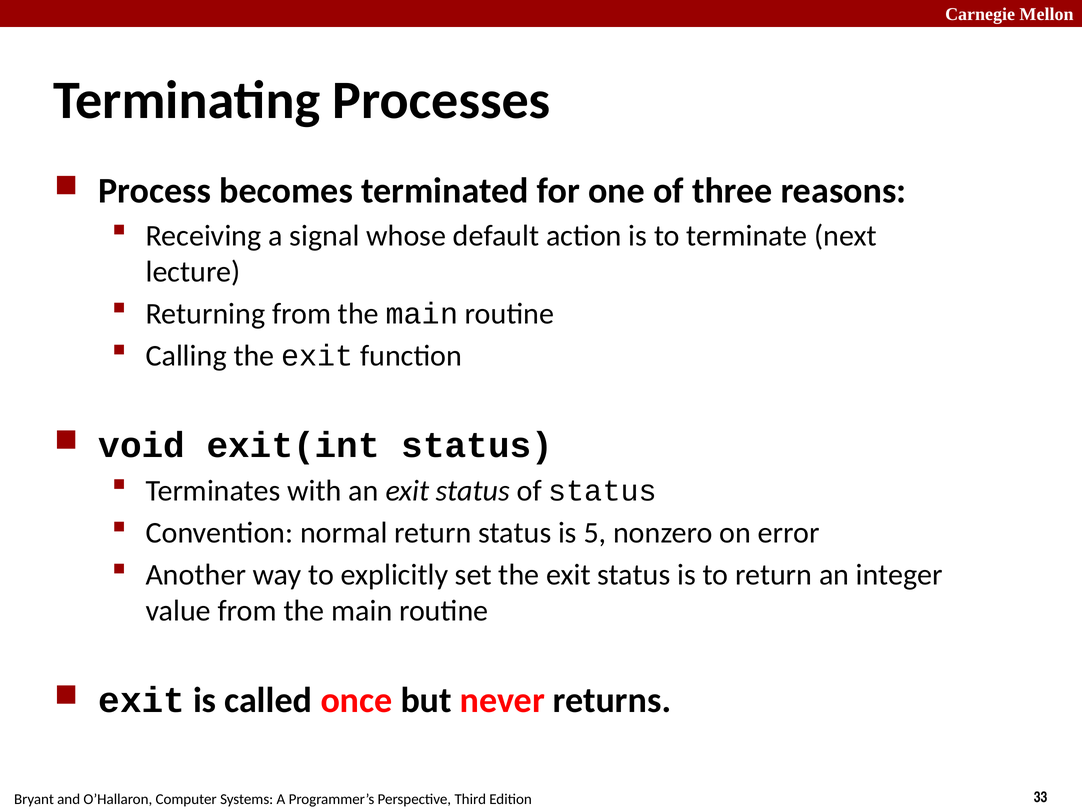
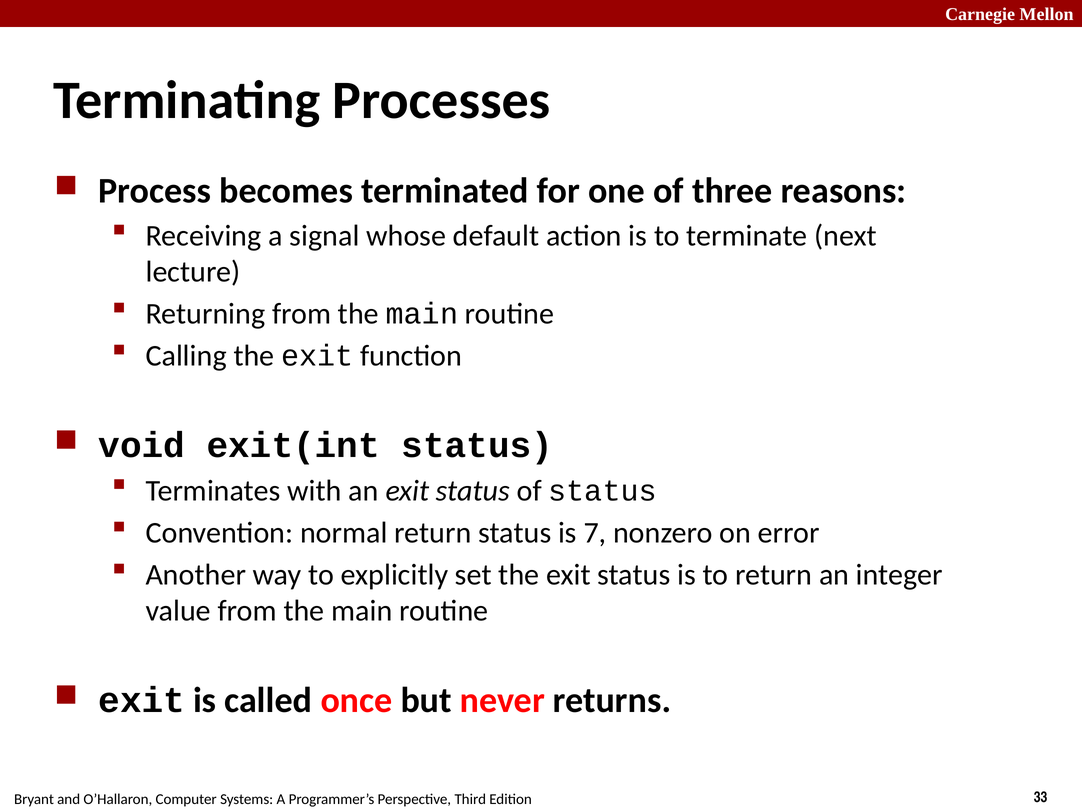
5: 5 -> 7
